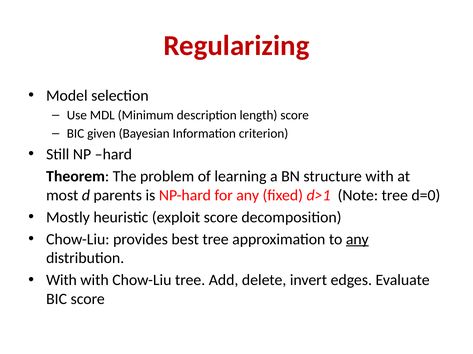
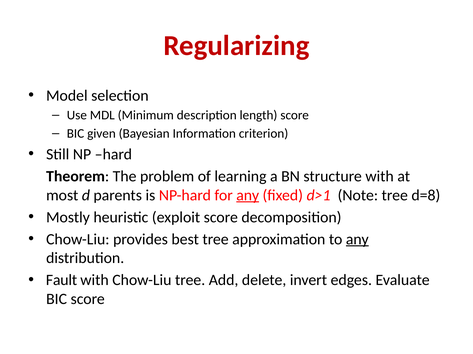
any at (248, 196) underline: none -> present
d=0: d=0 -> d=8
With at (61, 281): With -> Fault
